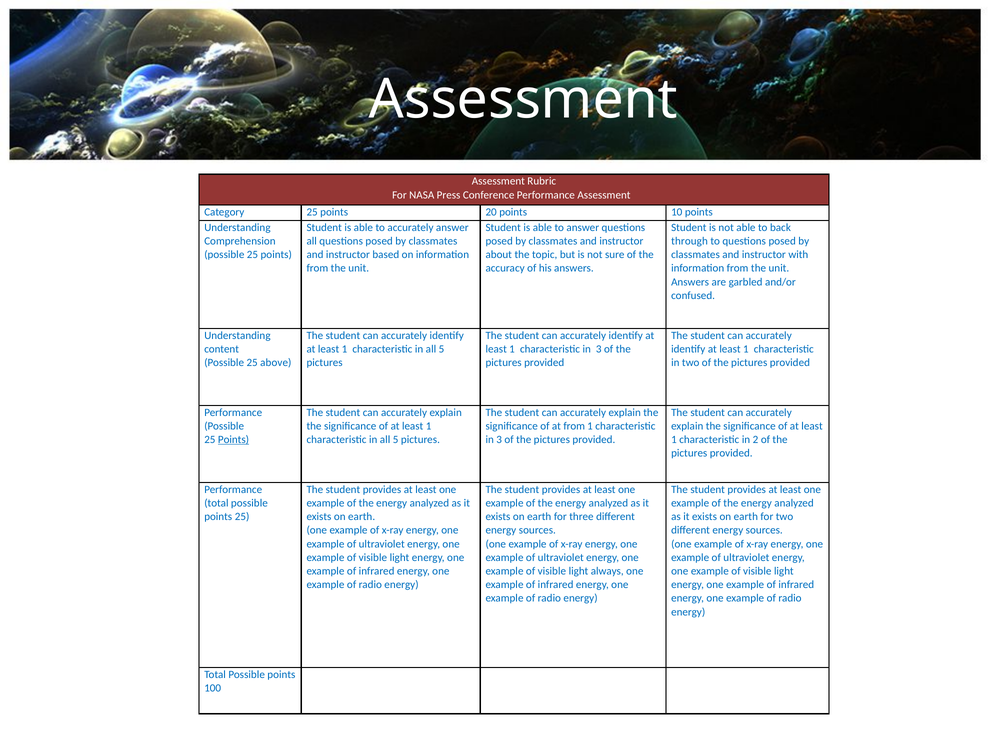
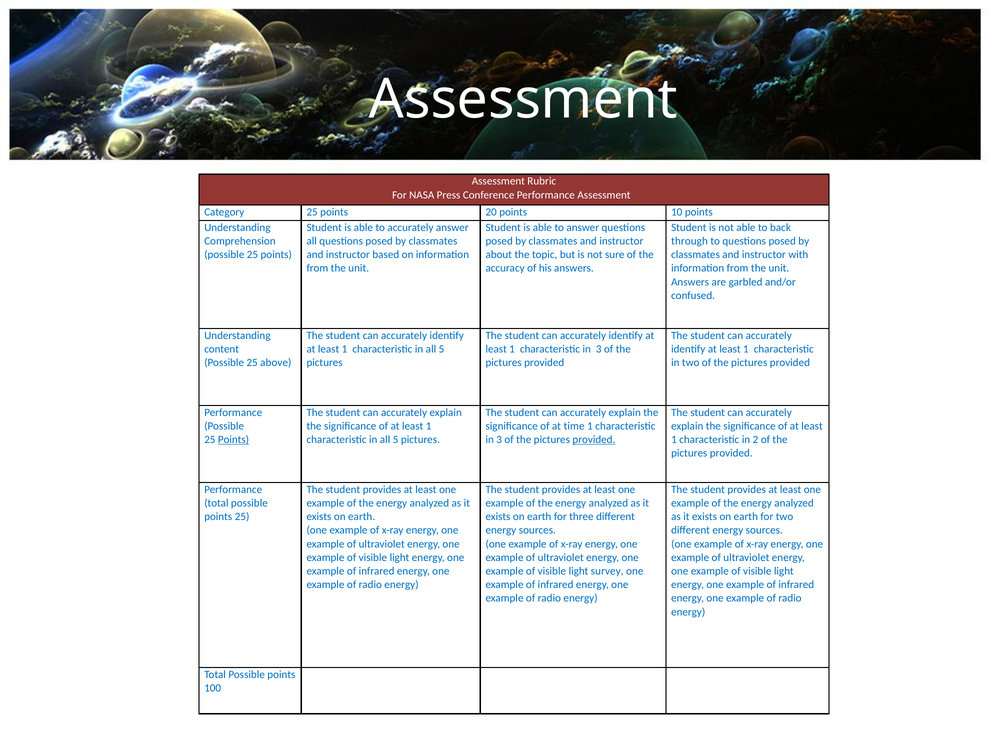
at from: from -> time
provided at (594, 439) underline: none -> present
always: always -> survey
